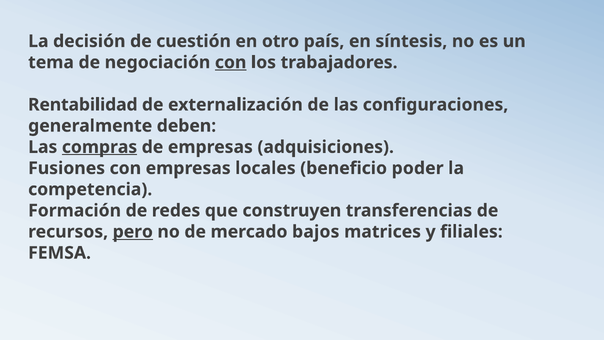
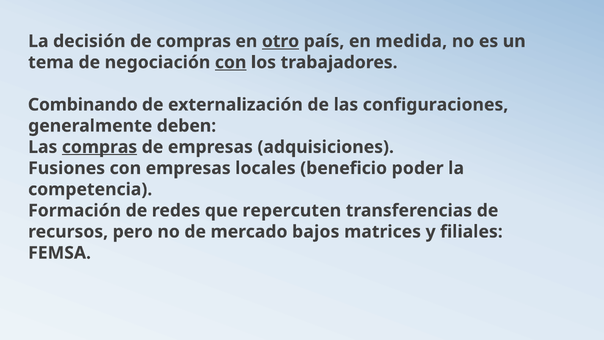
de cuestión: cuestión -> compras
otro underline: none -> present
síntesis: síntesis -> medida
Rentabilidad: Rentabilidad -> Combinando
construyen: construyen -> repercuten
pero underline: present -> none
